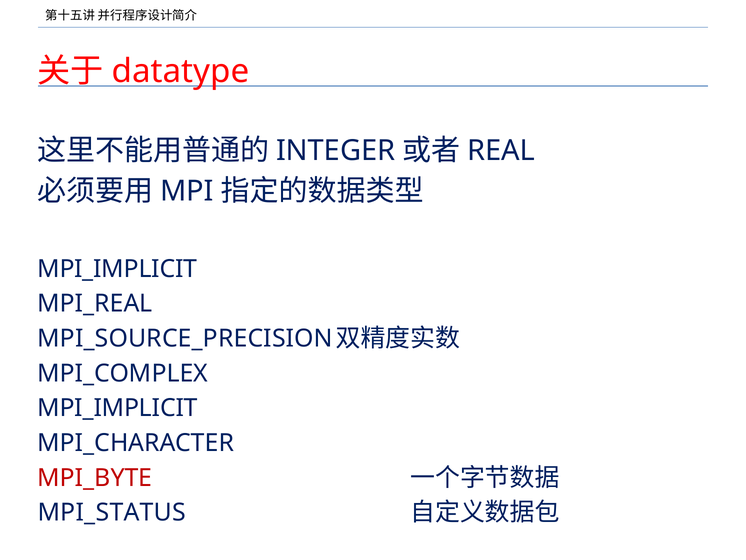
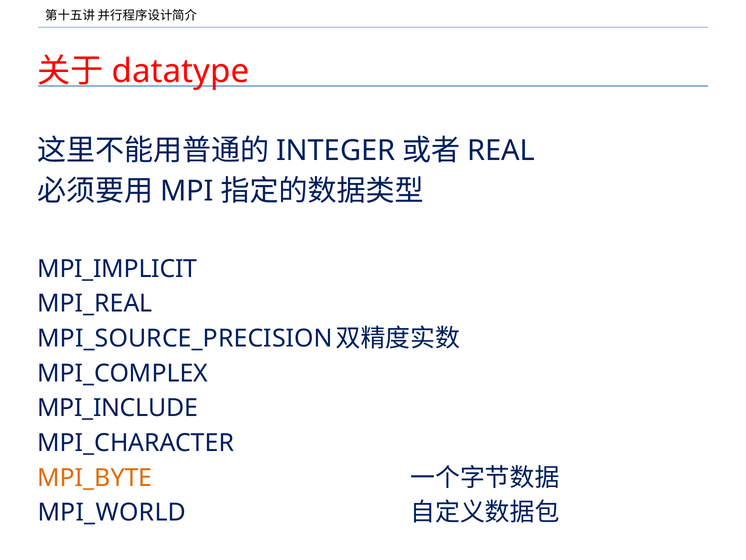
MPI_IMPLICIT at (117, 408): MPI_IMPLICIT -> MPI_INCLUDE
MPI_BYTE colour: red -> orange
MPI_STATUS: MPI_STATUS -> MPI_WORLD
